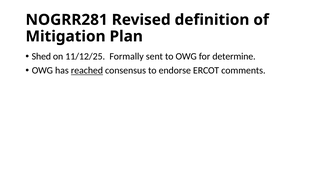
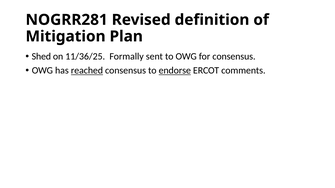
11/12/25: 11/12/25 -> 11/36/25
for determine: determine -> consensus
endorse underline: none -> present
